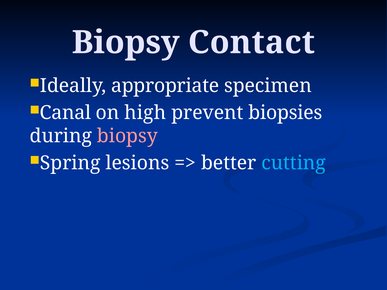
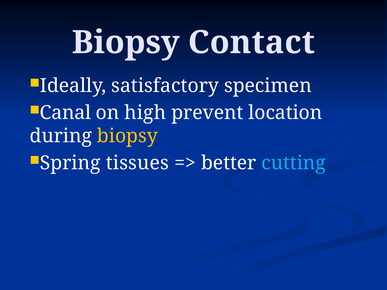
appropriate: appropriate -> satisfactory
biopsies: biopsies -> location
biopsy at (127, 136) colour: pink -> yellow
lesions: lesions -> tissues
